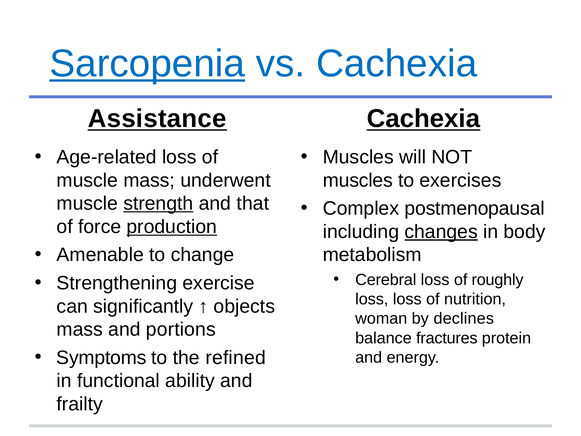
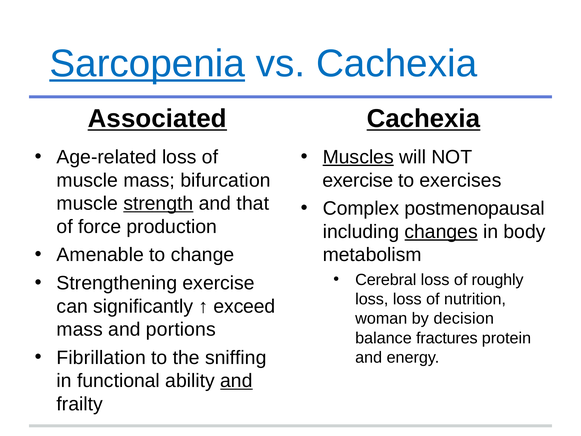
Assistance: Assistance -> Associated
Muscles at (358, 157) underline: none -> present
underwent: underwent -> bifurcation
muscles at (358, 180): muscles -> exercise
production underline: present -> none
objects: objects -> exceed
declines: declines -> decision
Symptoms: Symptoms -> Fibrillation
refined: refined -> sniffing
and at (236, 381) underline: none -> present
